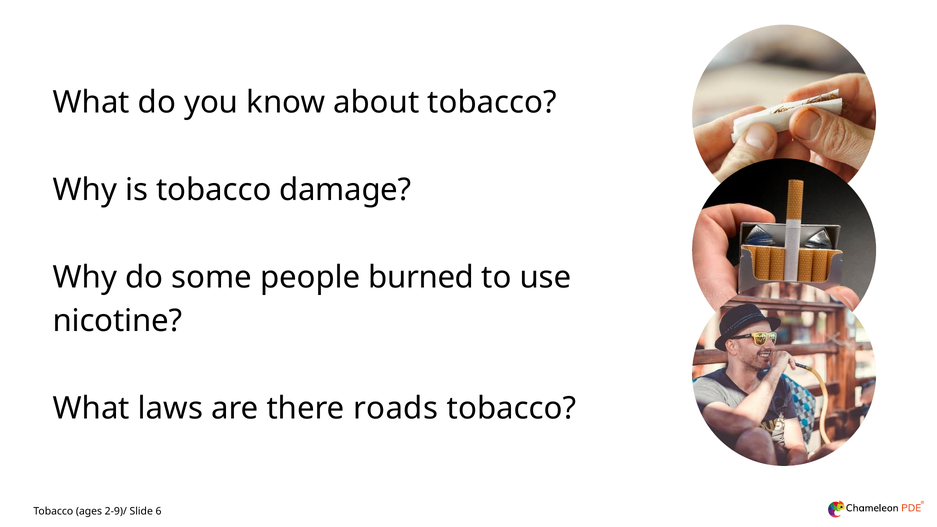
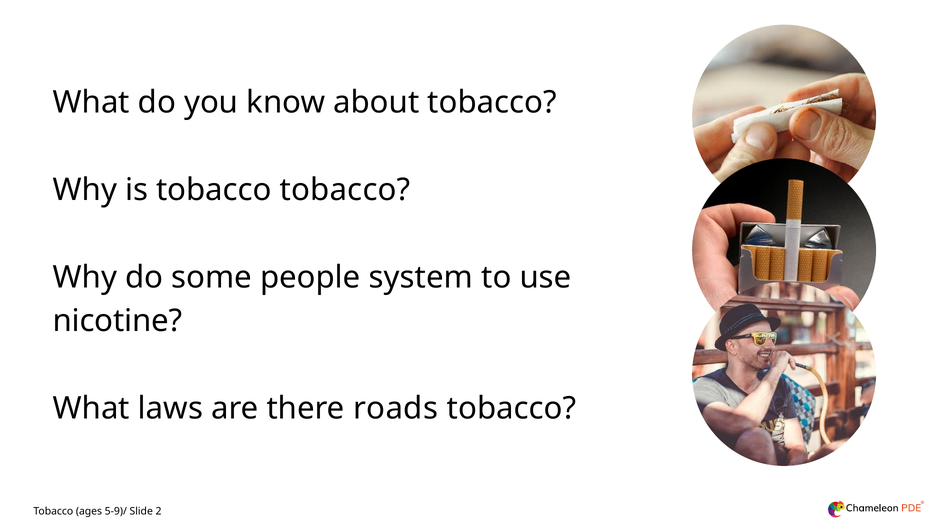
is tobacco damage: damage -> tobacco
burned: burned -> system
2-9)/: 2-9)/ -> 5-9)/
6: 6 -> 2
